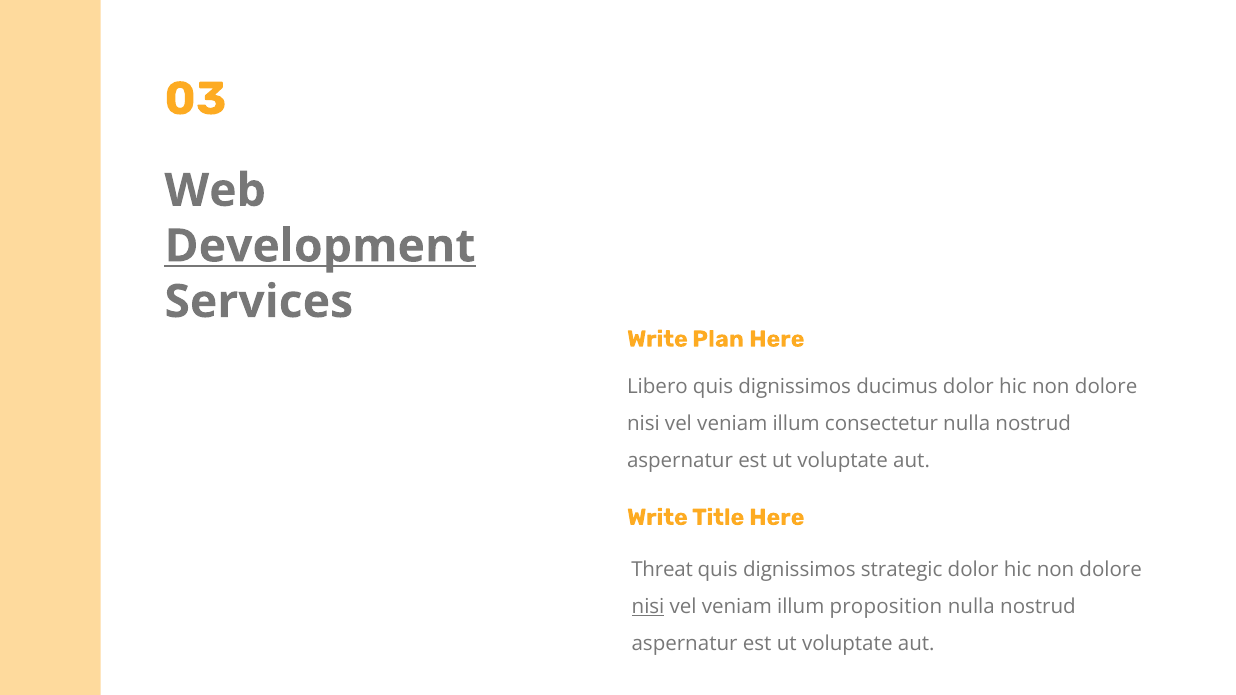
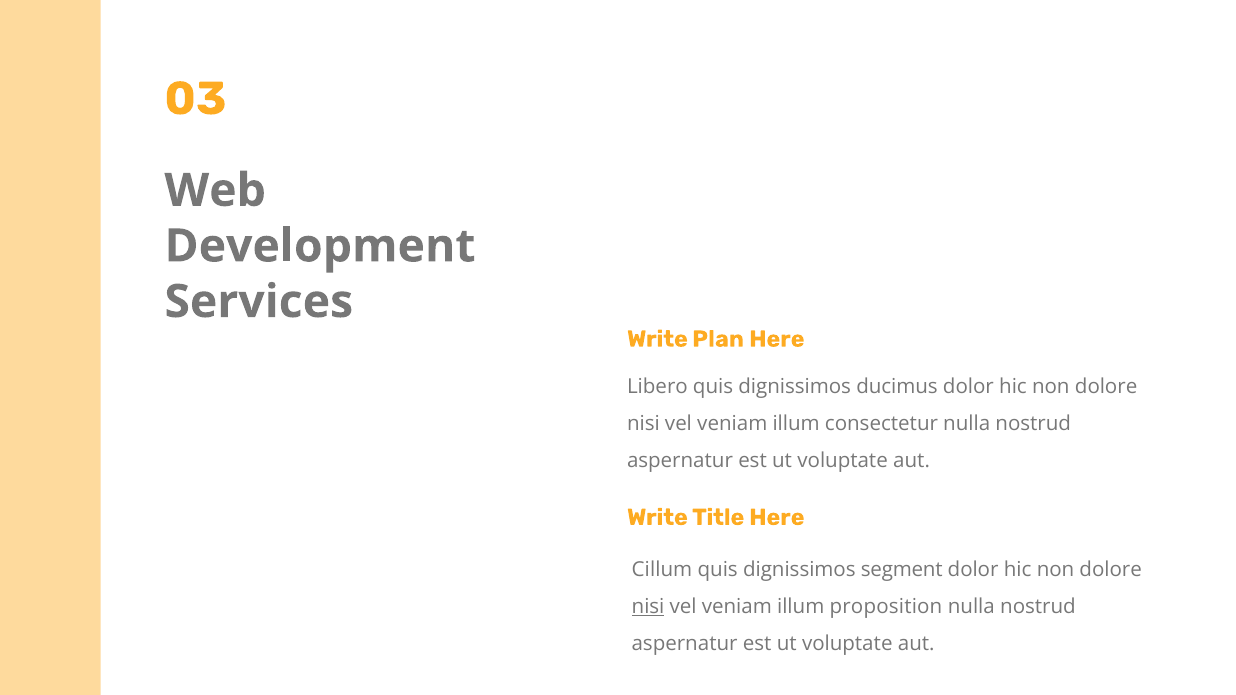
Development underline: present -> none
Threat: Threat -> Cillum
strategic: strategic -> segment
